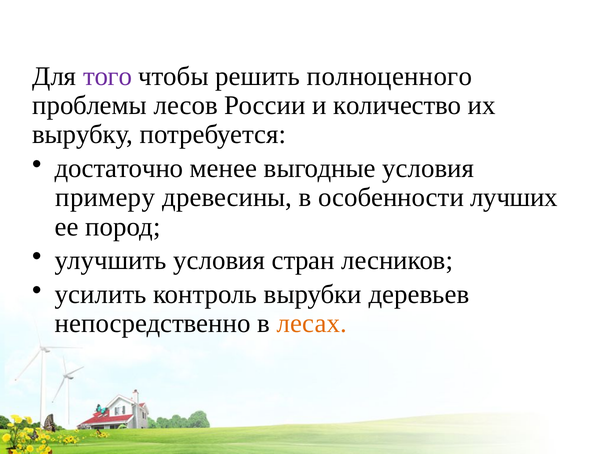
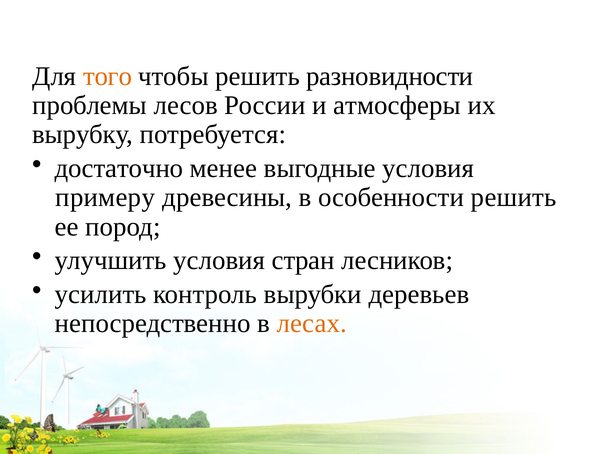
того colour: purple -> orange
полноценного: полноценного -> разновидности
количество: количество -> атмосферы
особенности лучших: лучших -> решить
